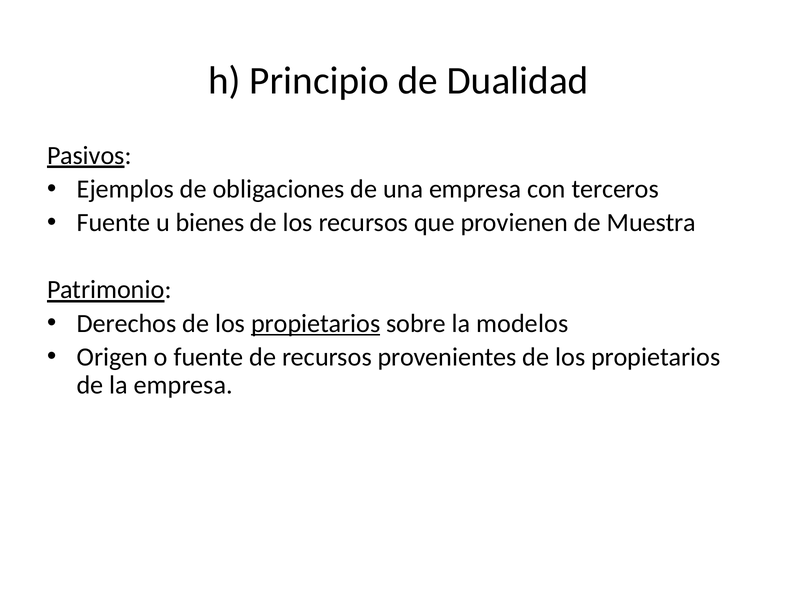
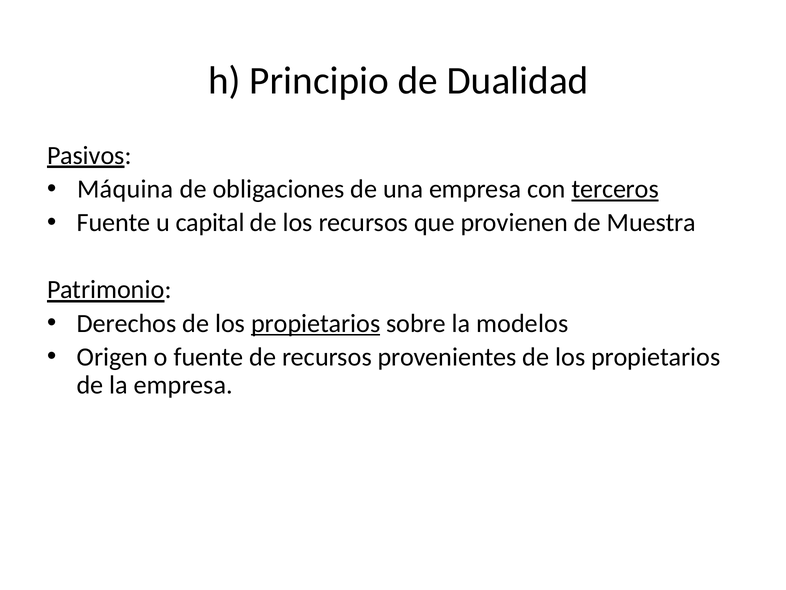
Ejemplos: Ejemplos -> Máquina
terceros underline: none -> present
bienes: bienes -> capital
